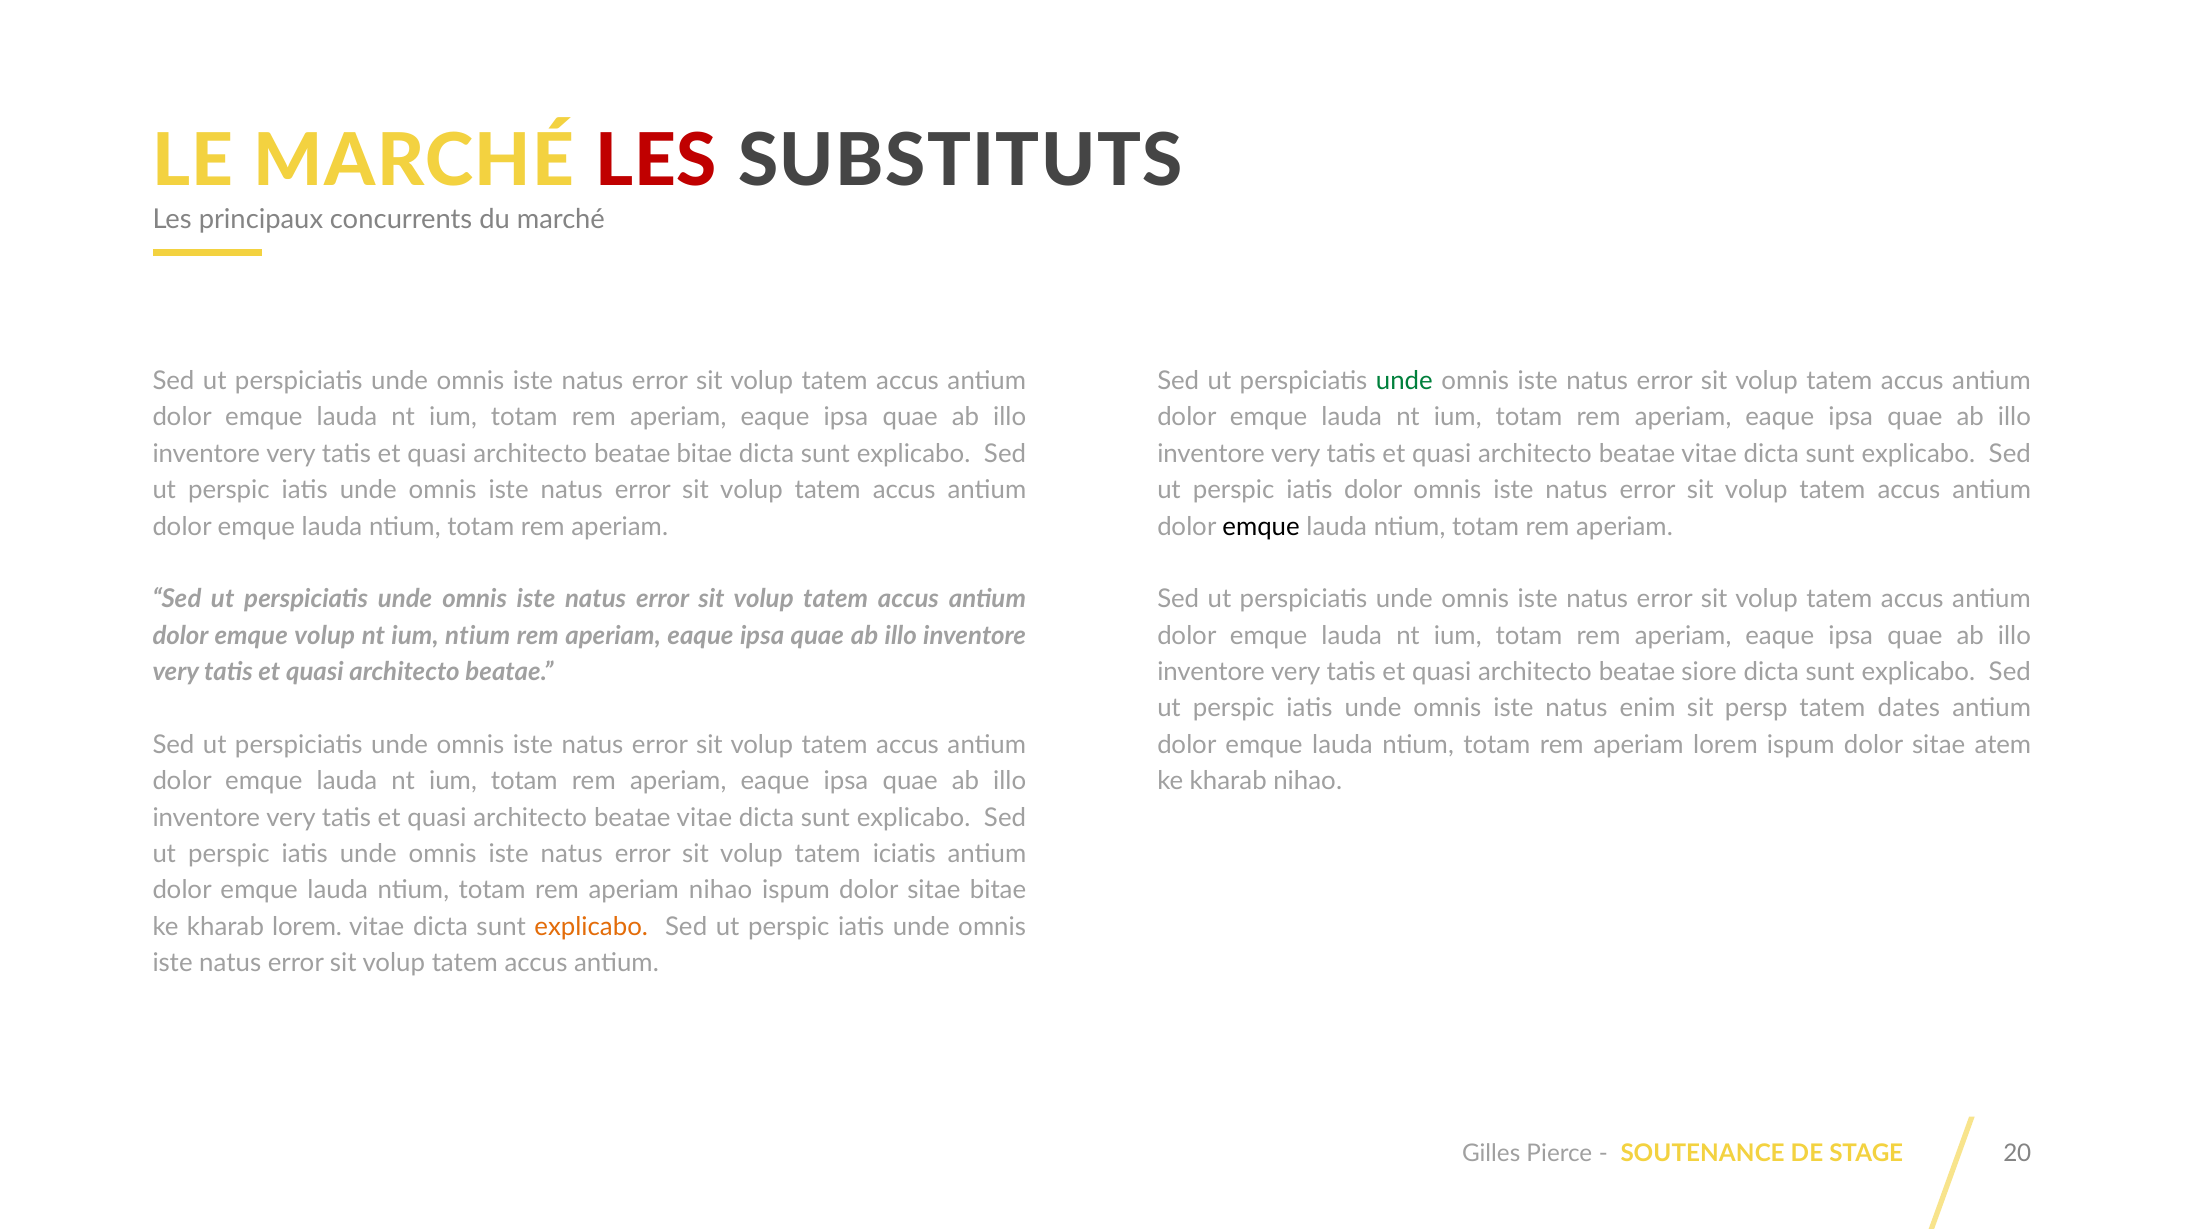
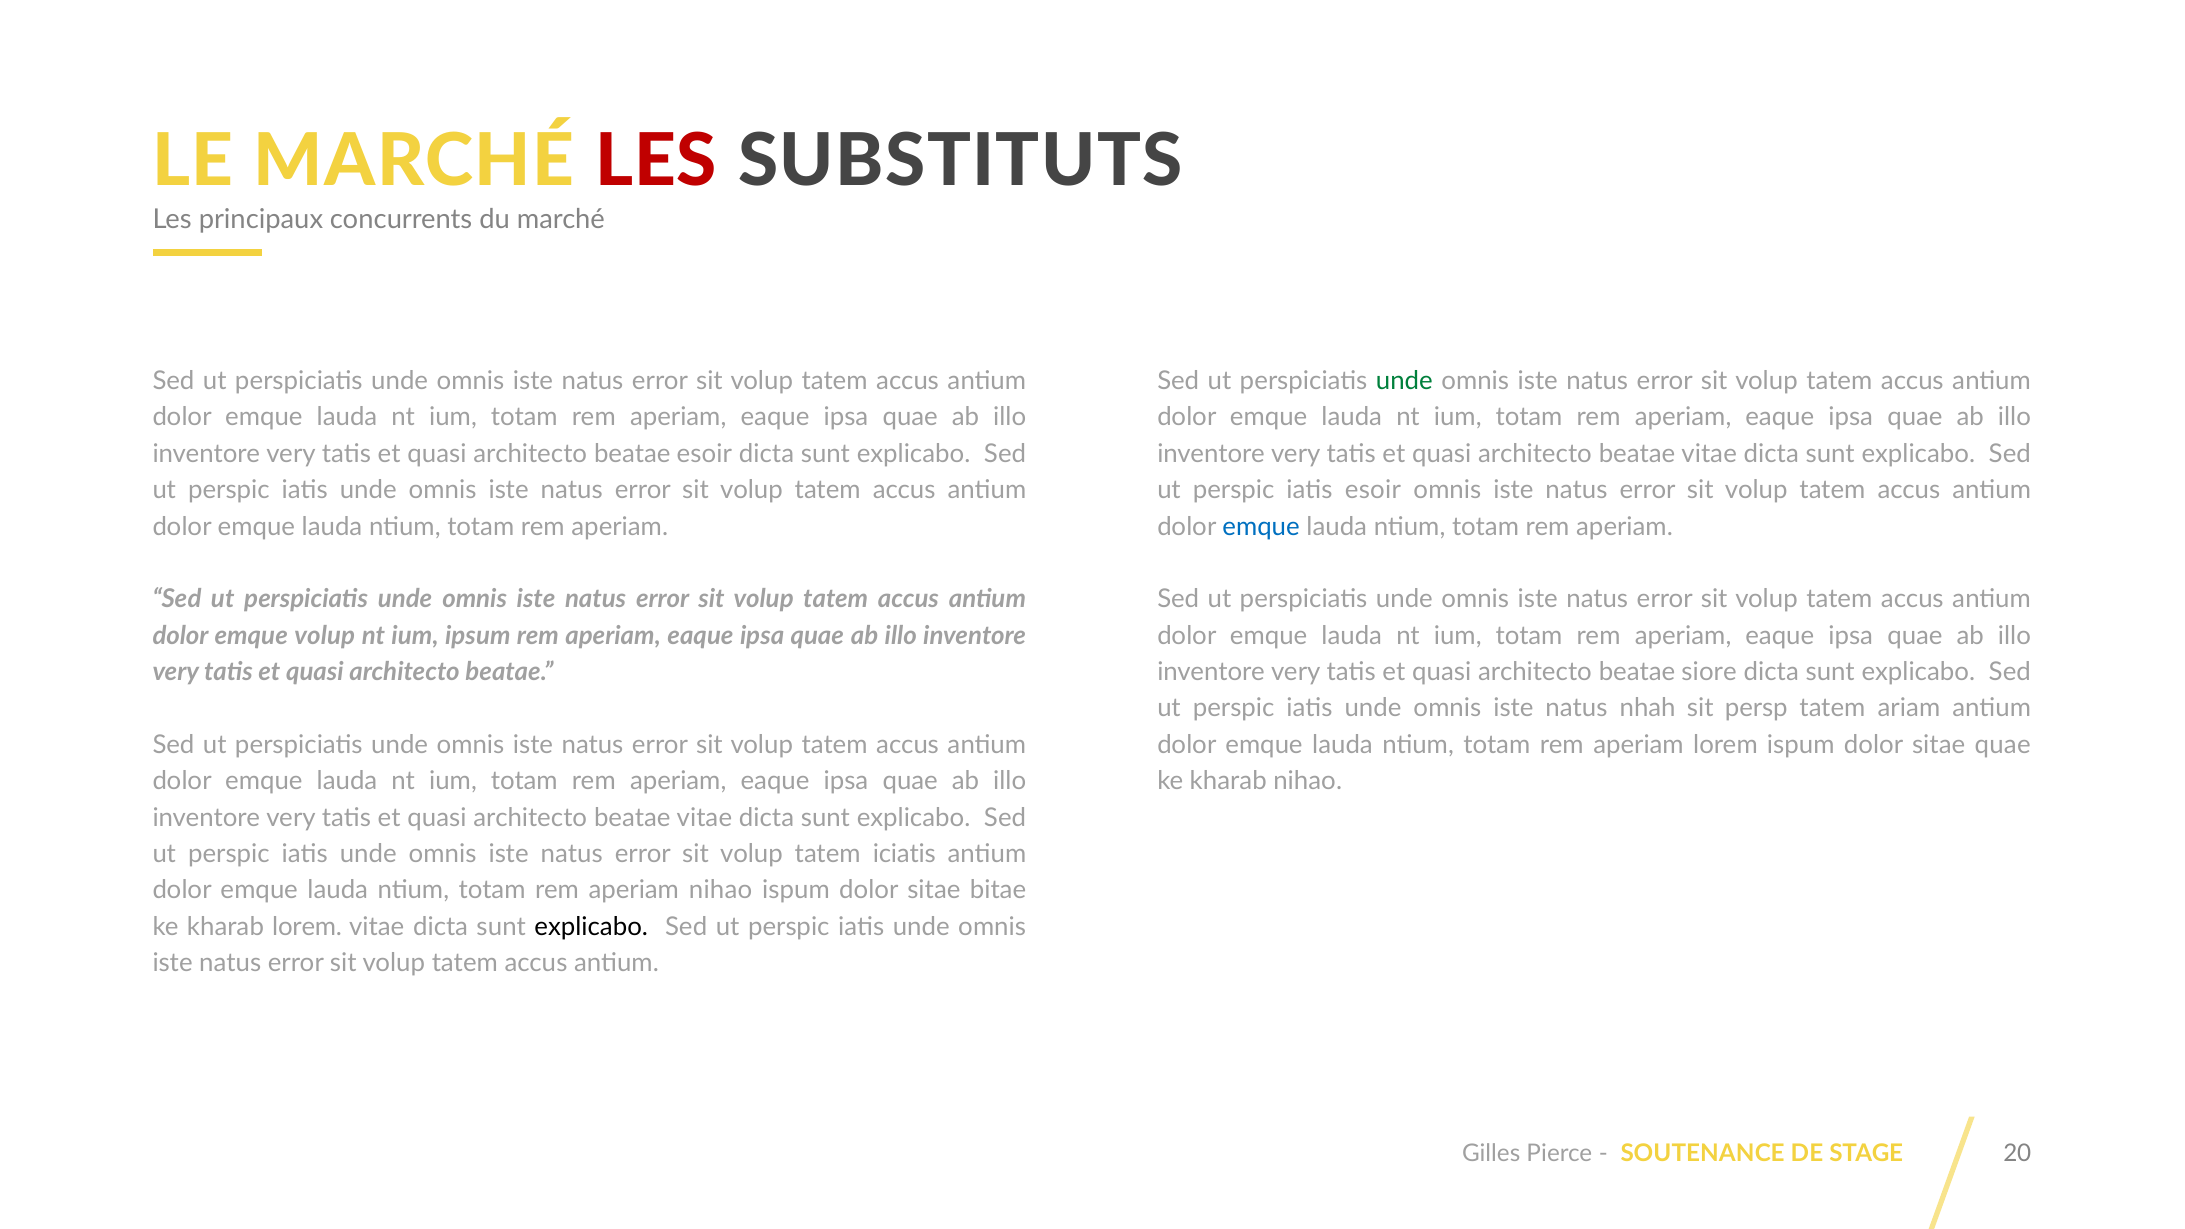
beatae bitae: bitae -> esoir
iatis dolor: dolor -> esoir
emque at (1261, 527) colour: black -> blue
ium ntium: ntium -> ipsum
enim: enim -> nhah
dates: dates -> ariam
sitae atem: atem -> quae
explicabo at (591, 927) colour: orange -> black
